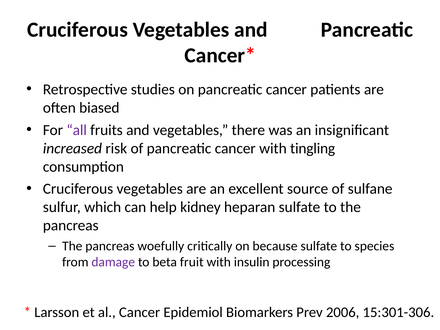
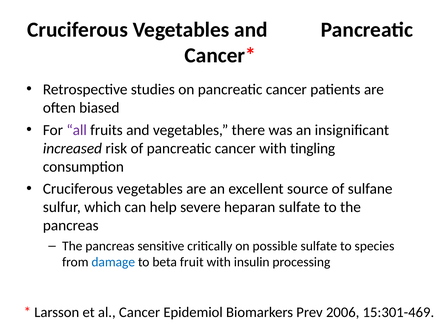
kidney: kidney -> severe
woefully: woefully -> sensitive
because: because -> possible
damage colour: purple -> blue
15:301-306: 15:301-306 -> 15:301-469
